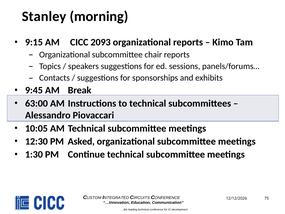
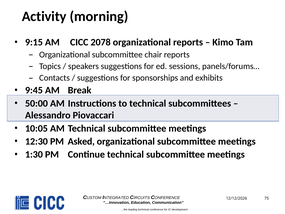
Stanley: Stanley -> Activity
2093: 2093 -> 2078
63:00: 63:00 -> 50:00
